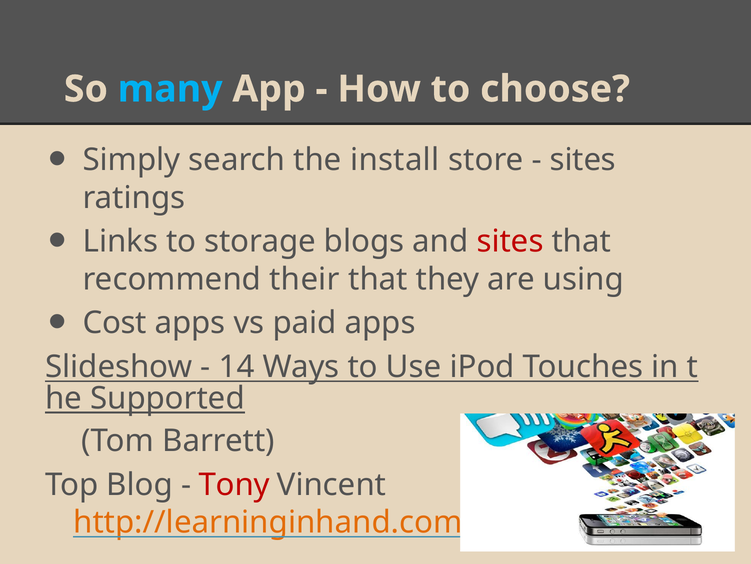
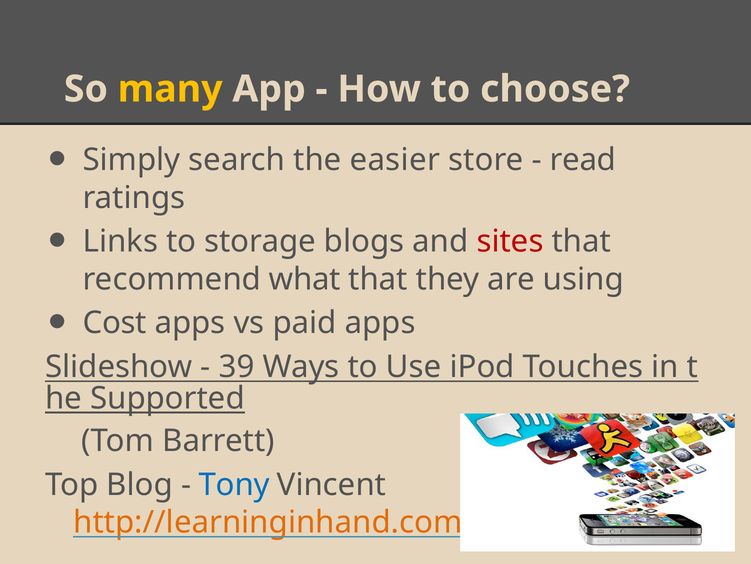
many colour: light blue -> yellow
install: install -> easier
sites at (583, 160): sites -> read
their: their -> what
14: 14 -> 39
Tony colour: red -> blue
